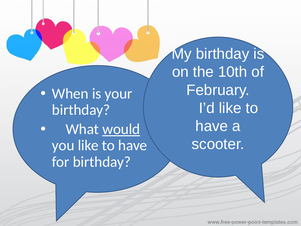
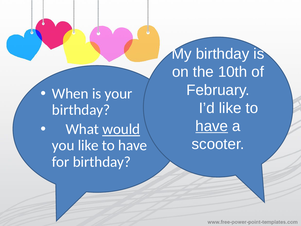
have at (212, 126) underline: none -> present
